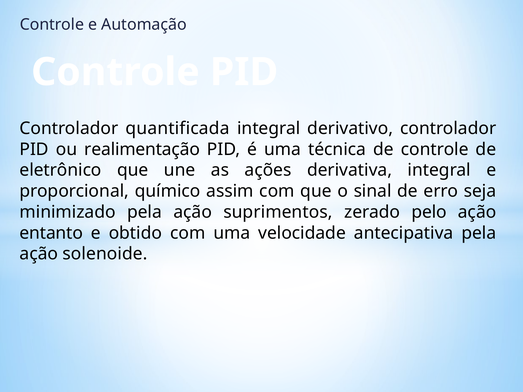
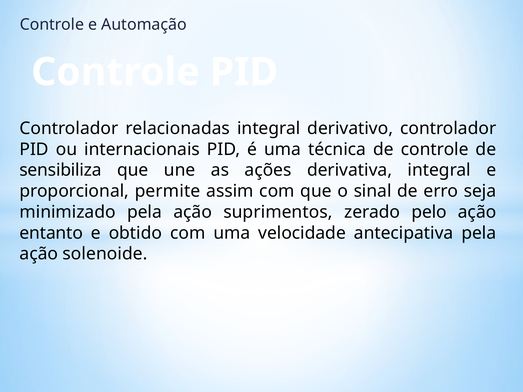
quantificada: quantificada -> relacionadas
realimentação: realimentação -> internacionais
eletrônico: eletrônico -> sensibiliza
químico: químico -> permite
